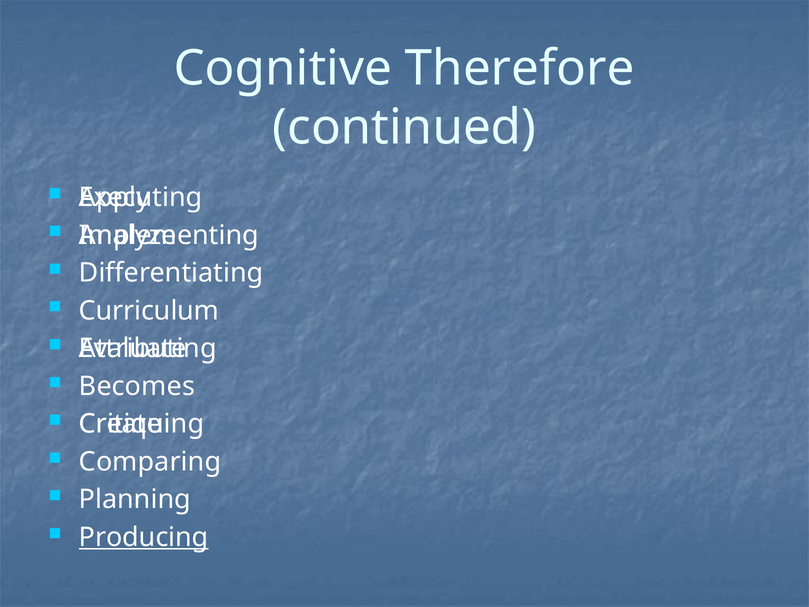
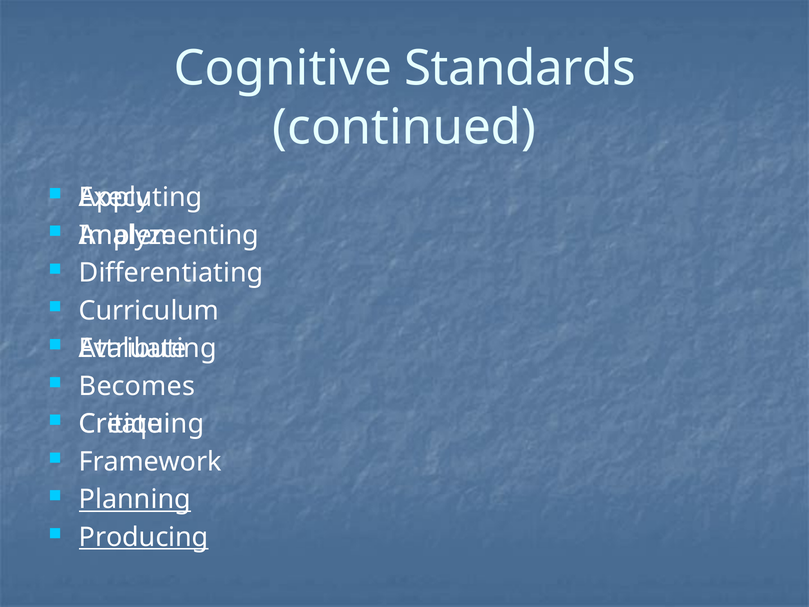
Therefore: Therefore -> Standards
Comparing: Comparing -> Framework
Planning underline: none -> present
